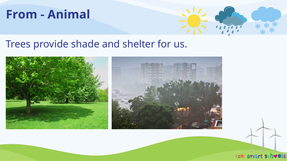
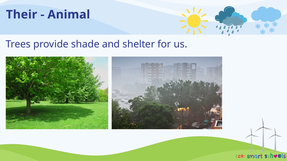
From: From -> Their
